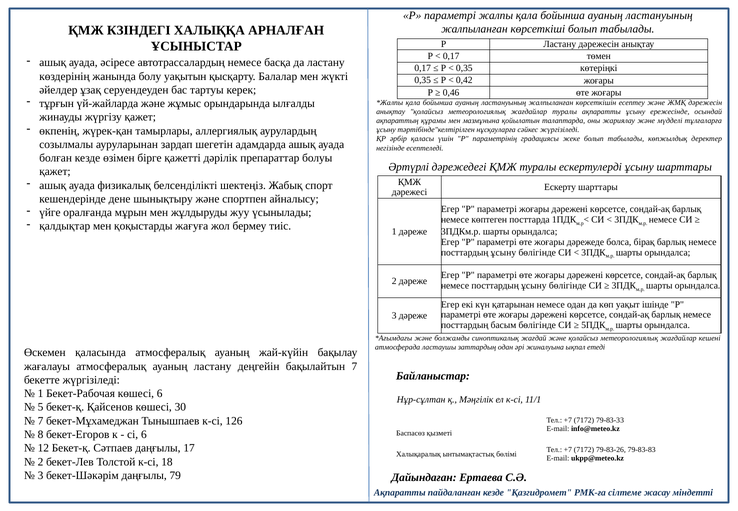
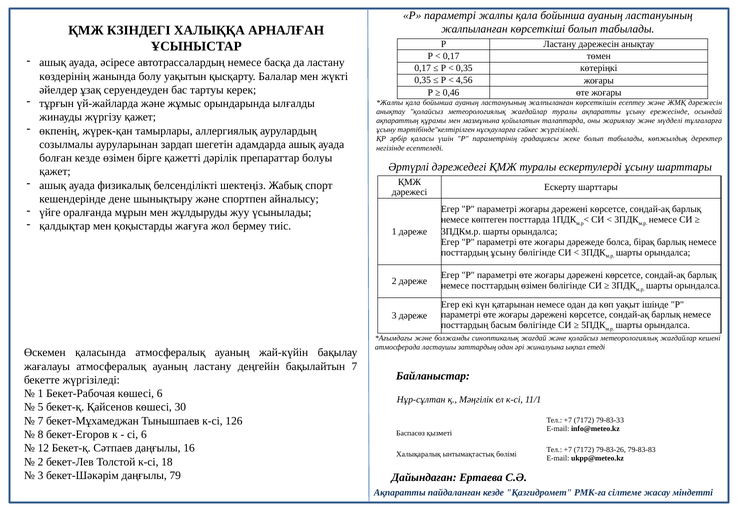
0,42: 0,42 -> 4,56
ұсыну at (534, 286): ұсыну -> өзімен
17: 17 -> 16
